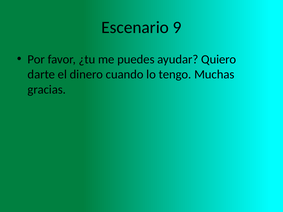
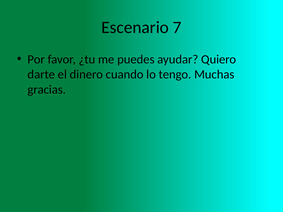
9: 9 -> 7
